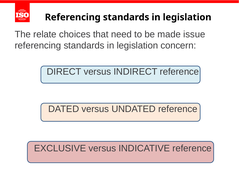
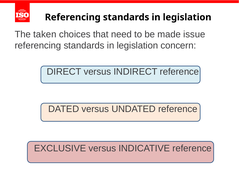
relate: relate -> taken
